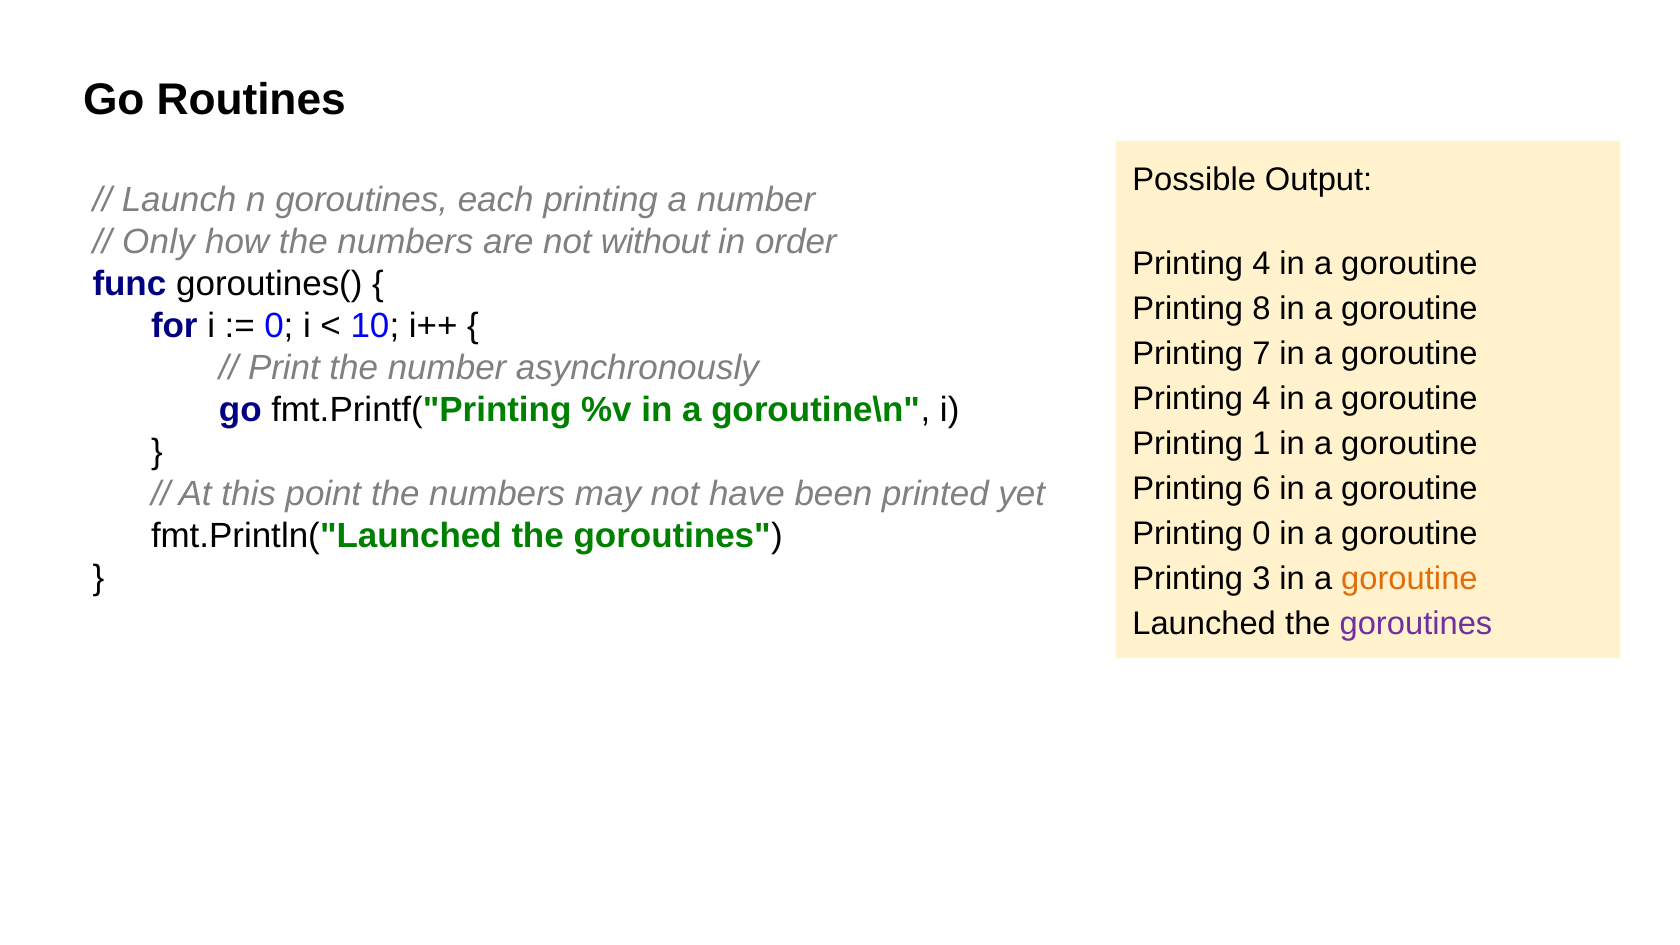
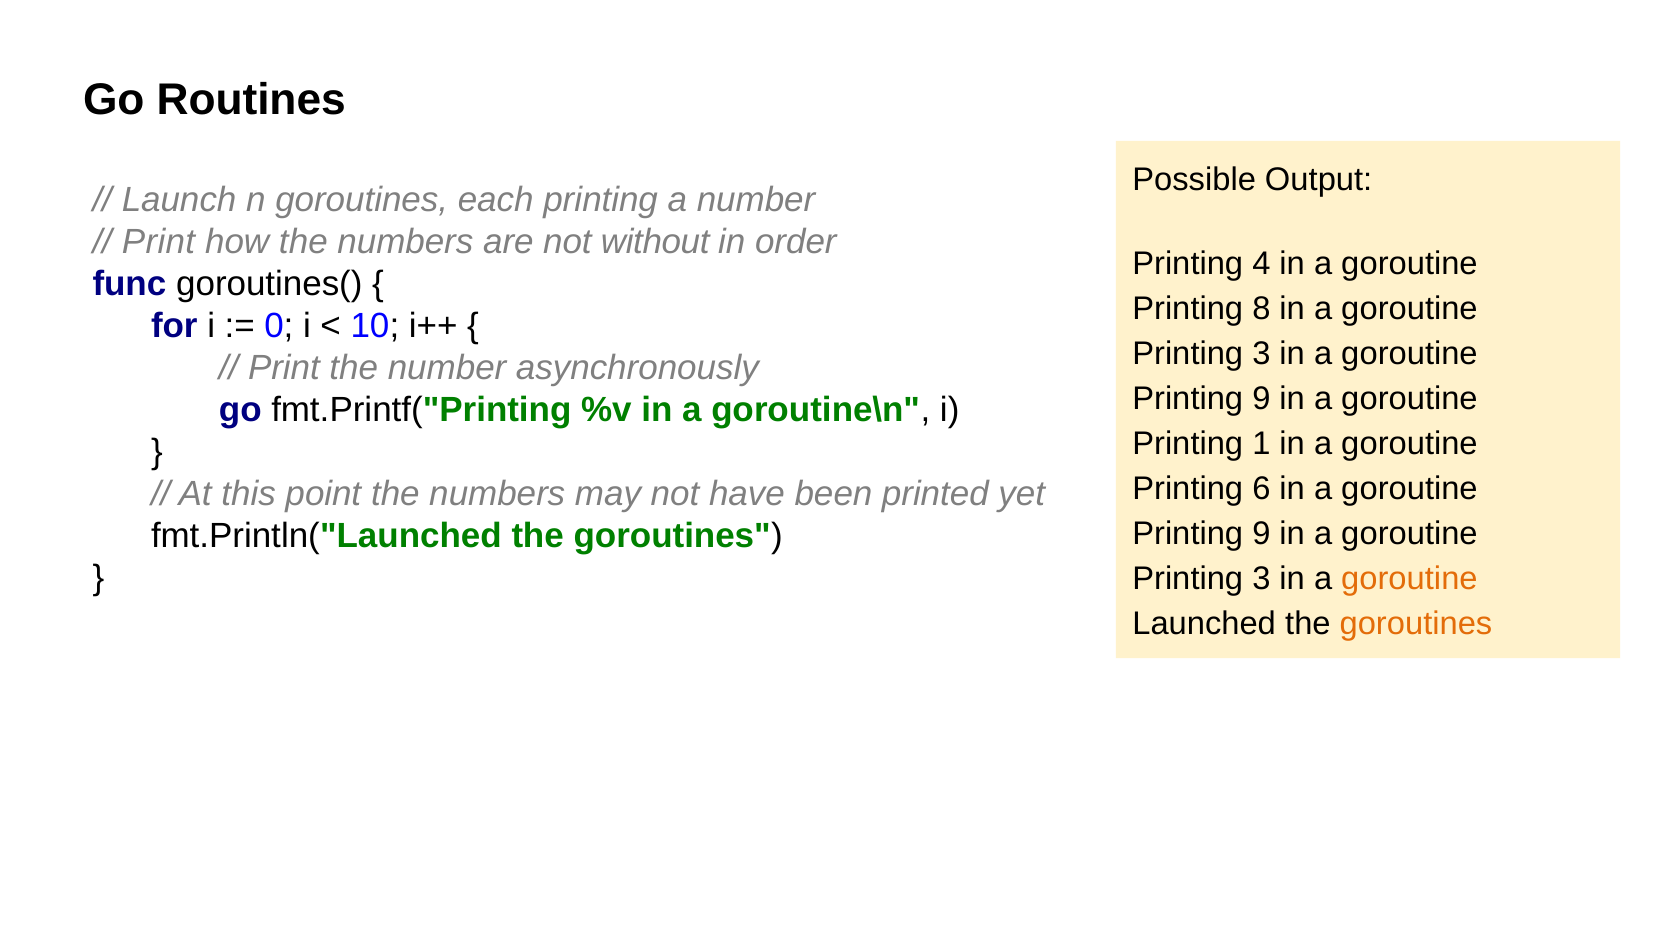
Only at (158, 242): Only -> Print
7 at (1261, 354): 7 -> 3
4 at (1261, 399): 4 -> 9
0 at (1261, 534): 0 -> 9
goroutines at (1416, 624) colour: purple -> orange
